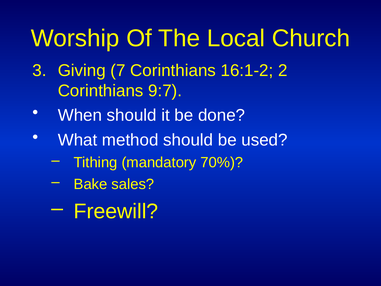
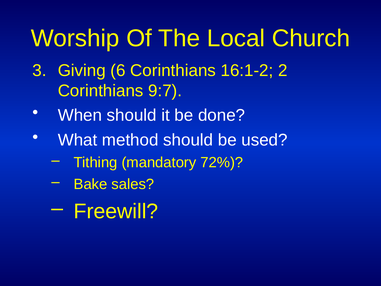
7: 7 -> 6
70%: 70% -> 72%
